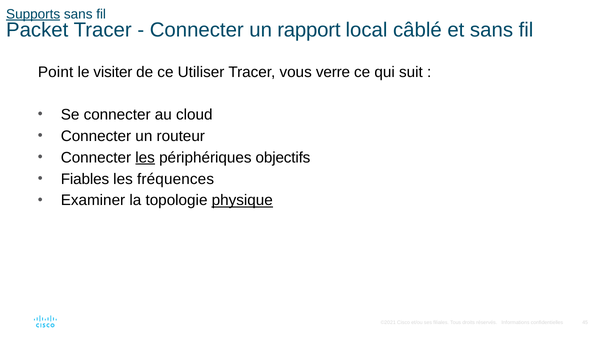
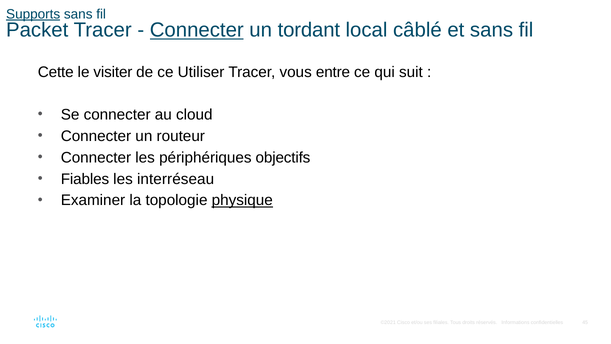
Connecter at (197, 30) underline: none -> present
rapport: rapport -> tordant
Point: Point -> Cette
verre: verre -> entre
les at (145, 157) underline: present -> none
fréquences: fréquences -> interréseau
